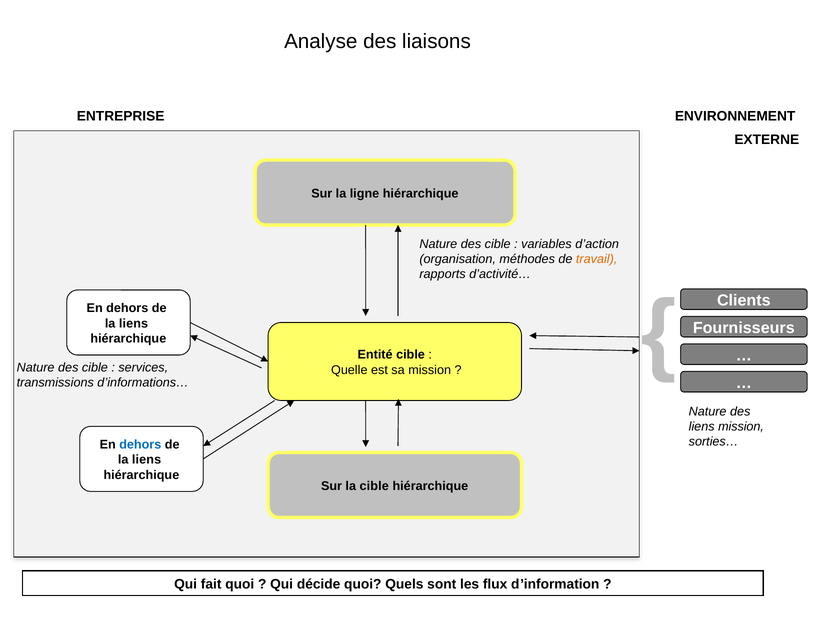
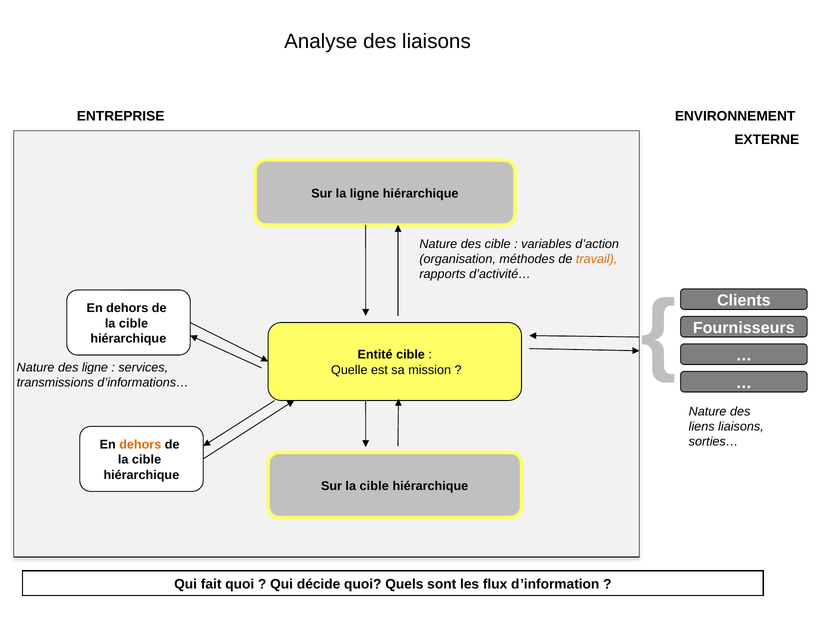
liens at (134, 323): liens -> cible
cible at (95, 367): cible -> ligne
liens mission: mission -> liaisons
dehors at (140, 444) colour: blue -> orange
liens at (147, 460): liens -> cible
